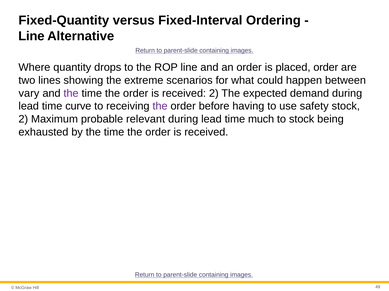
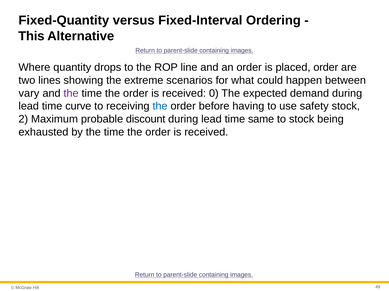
Line at (31, 36): Line -> This
received 2: 2 -> 0
the at (160, 106) colour: purple -> blue
relevant: relevant -> discount
much: much -> same
